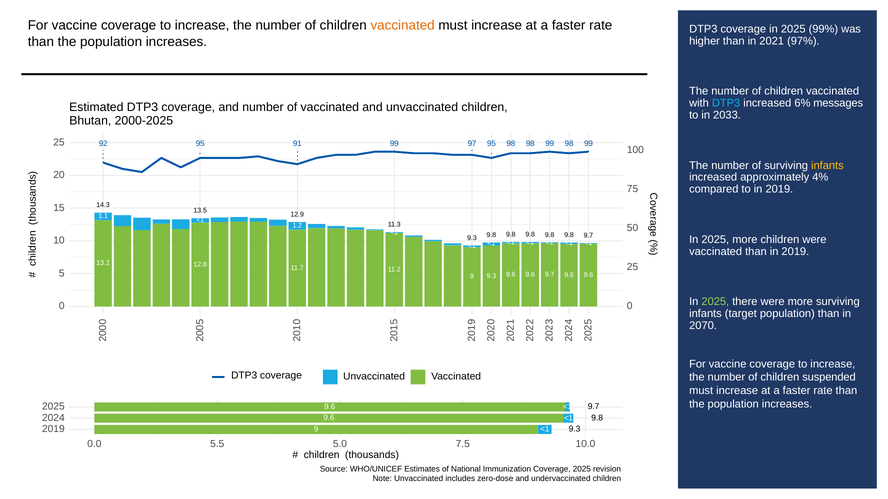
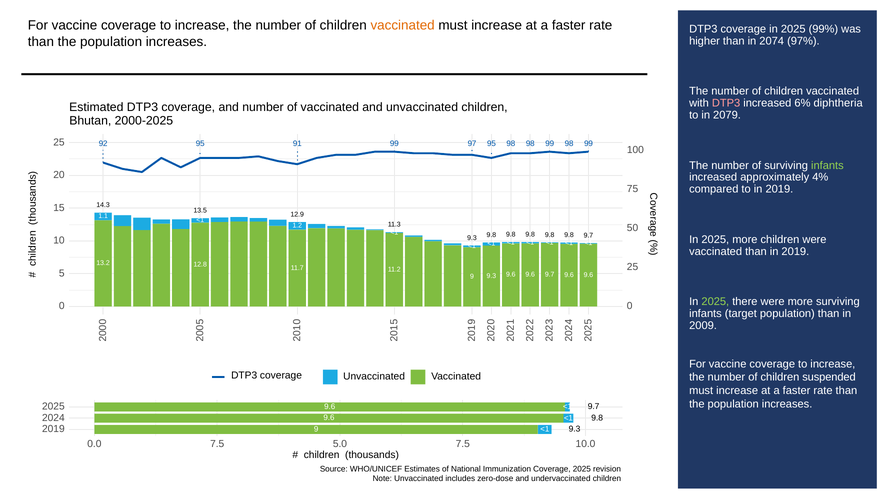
2021: 2021 -> 2074
DTP3 at (726, 103) colour: light blue -> pink
messages: messages -> diphtheria
2033: 2033 -> 2079
infants at (827, 166) colour: yellow -> light green
2070: 2070 -> 2009
0.0 5.5: 5.5 -> 7.5
